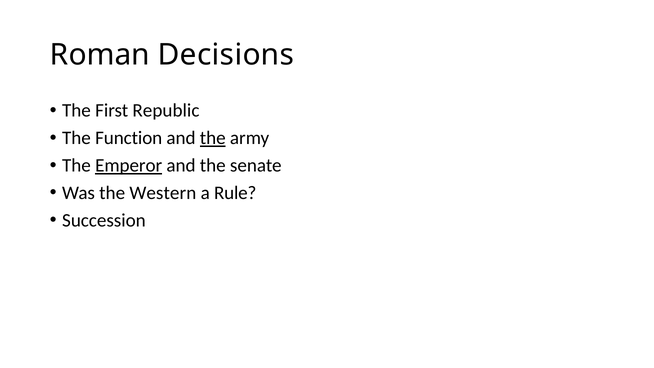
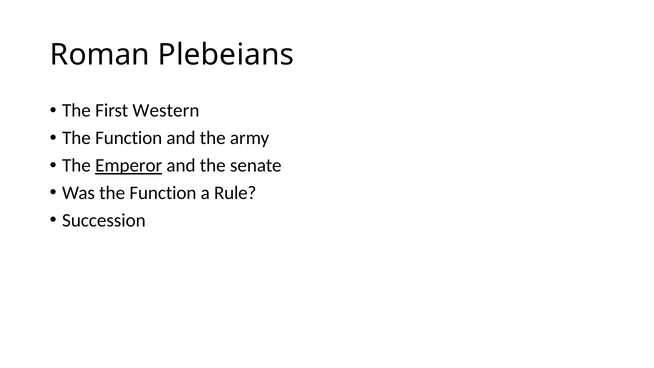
Decisions: Decisions -> Plebeians
Republic: Republic -> Western
the at (213, 138) underline: present -> none
Was the Western: Western -> Function
